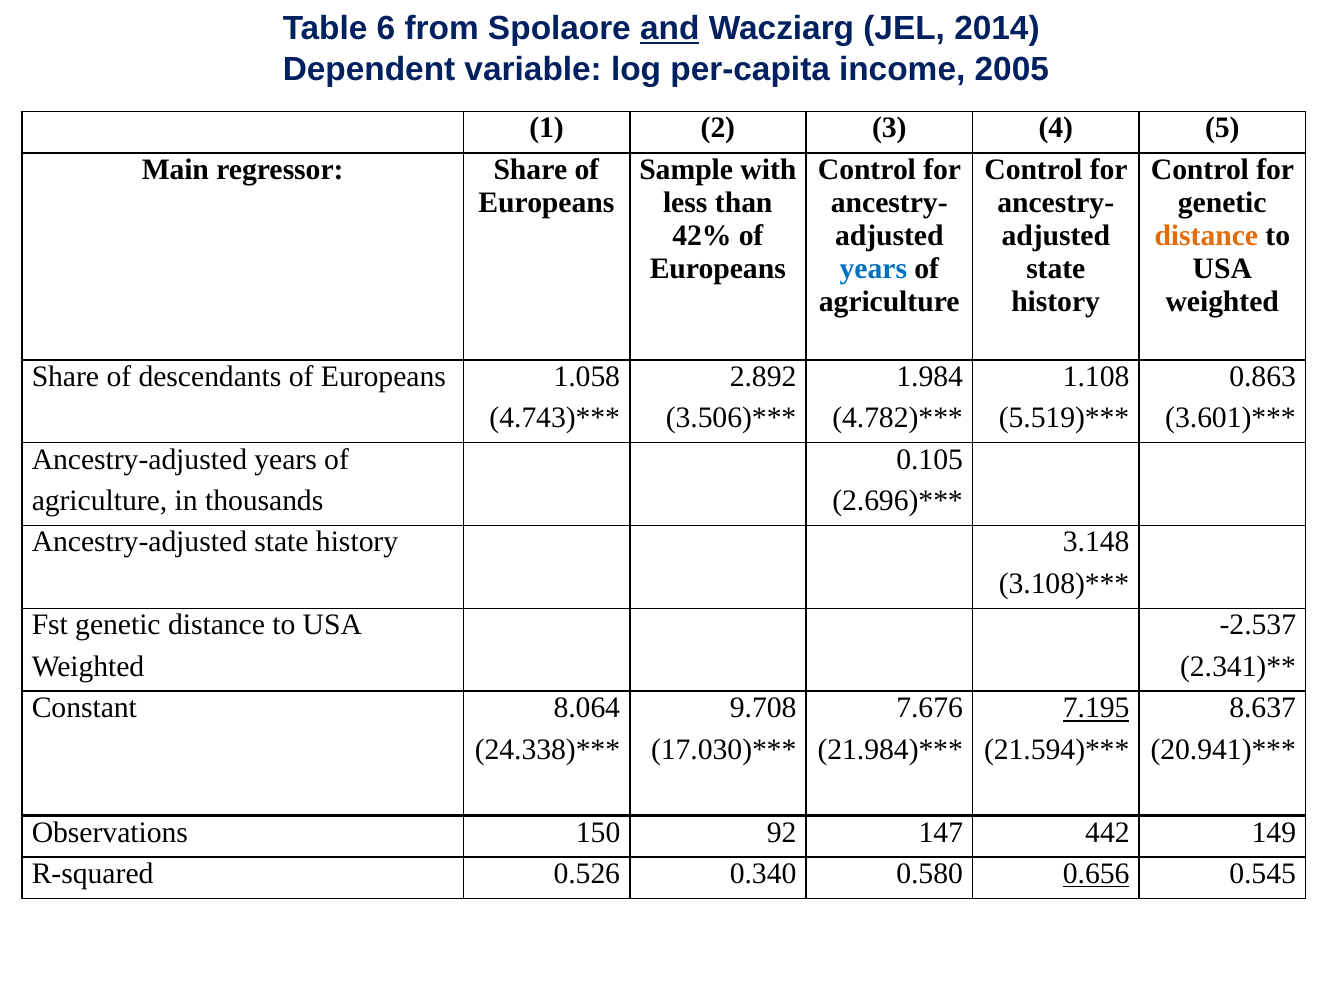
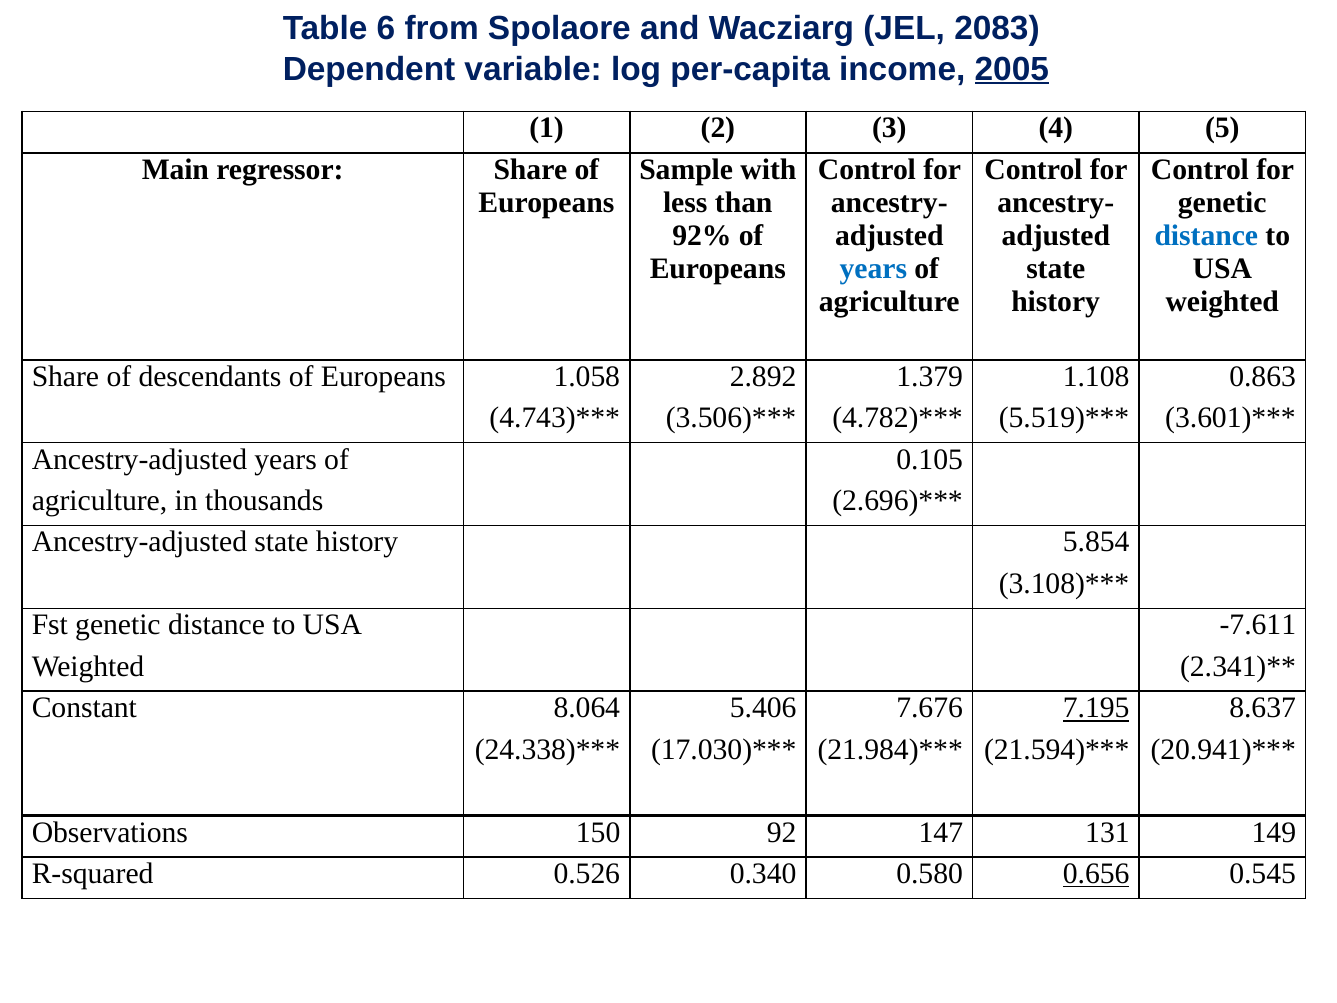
and underline: present -> none
2014: 2014 -> 2083
2005 underline: none -> present
42%: 42% -> 92%
distance at (1206, 236) colour: orange -> blue
1.984: 1.984 -> 1.379
3.148: 3.148 -> 5.854
-2.537: -2.537 -> -7.611
9.708: 9.708 -> 5.406
442: 442 -> 131
